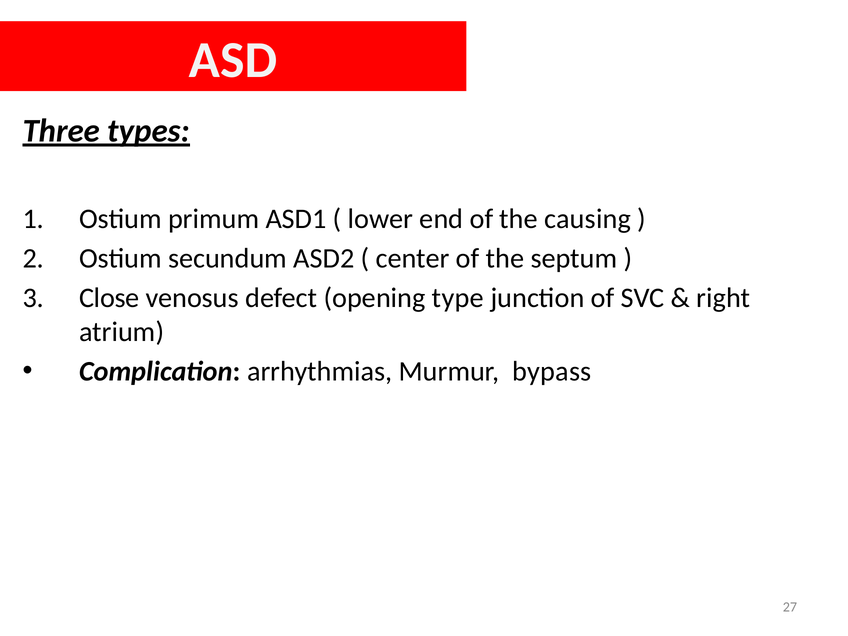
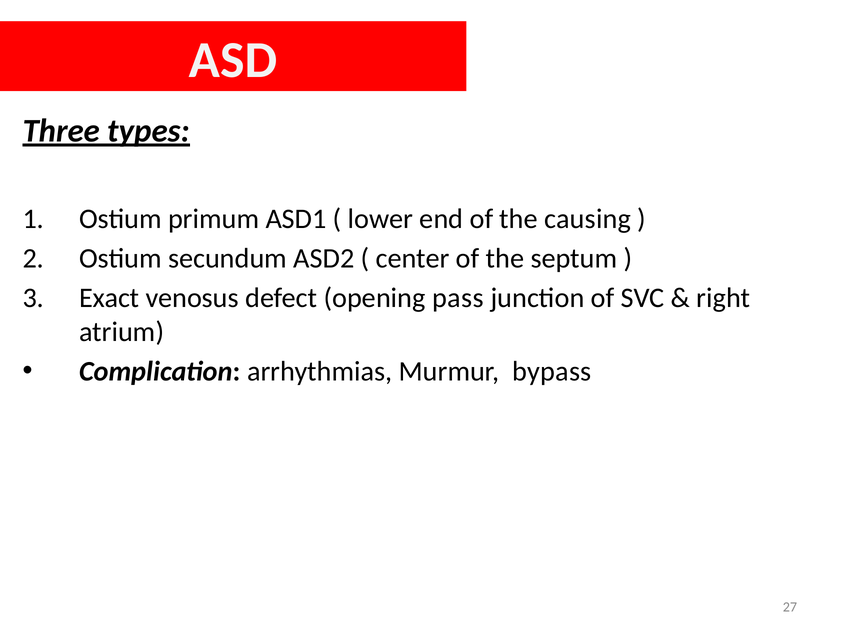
Close: Close -> Exact
type: type -> pass
